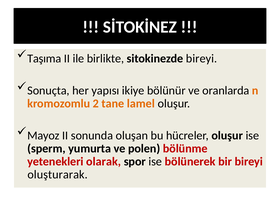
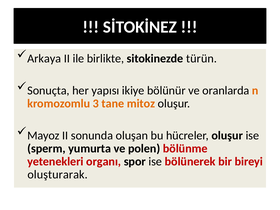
Taşıma: Taşıma -> Arkaya
sitokinezde bireyi: bireyi -> türün
2: 2 -> 3
lamel: lamel -> mitoz
olarak: olarak -> organı
